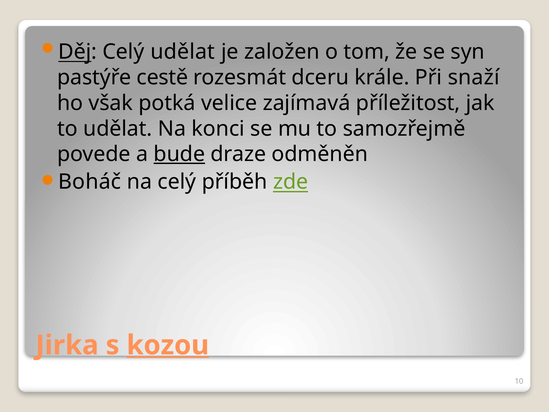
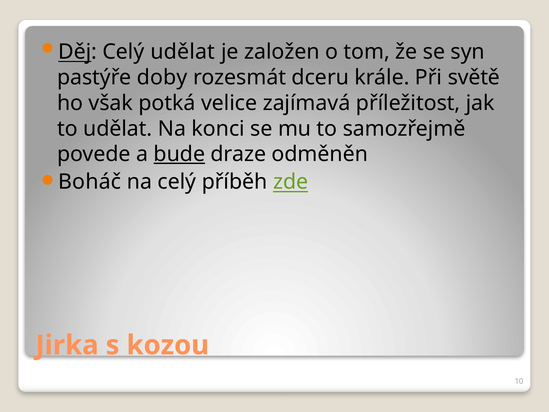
cestě: cestě -> doby
snaží: snaží -> světě
kozou underline: present -> none
